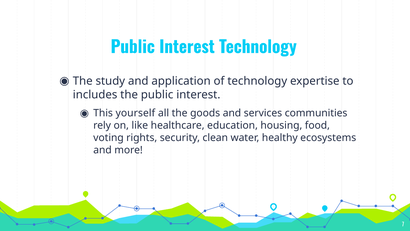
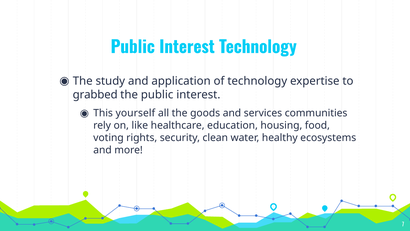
includes: includes -> grabbed
